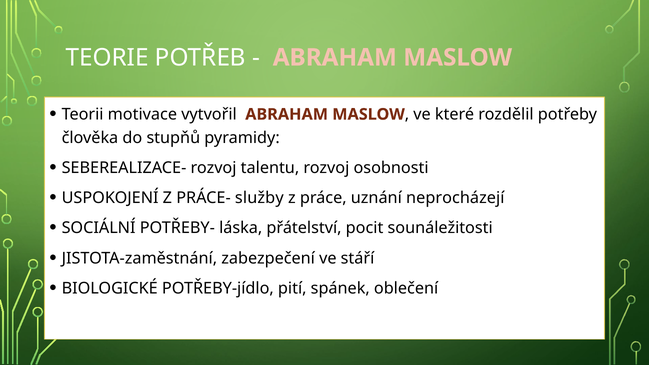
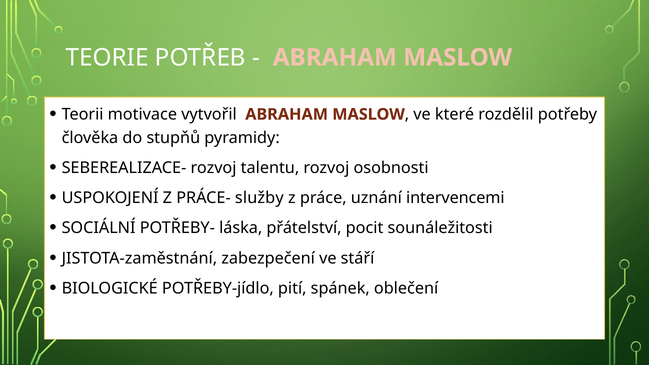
neprocházejí: neprocházejí -> intervencemi
